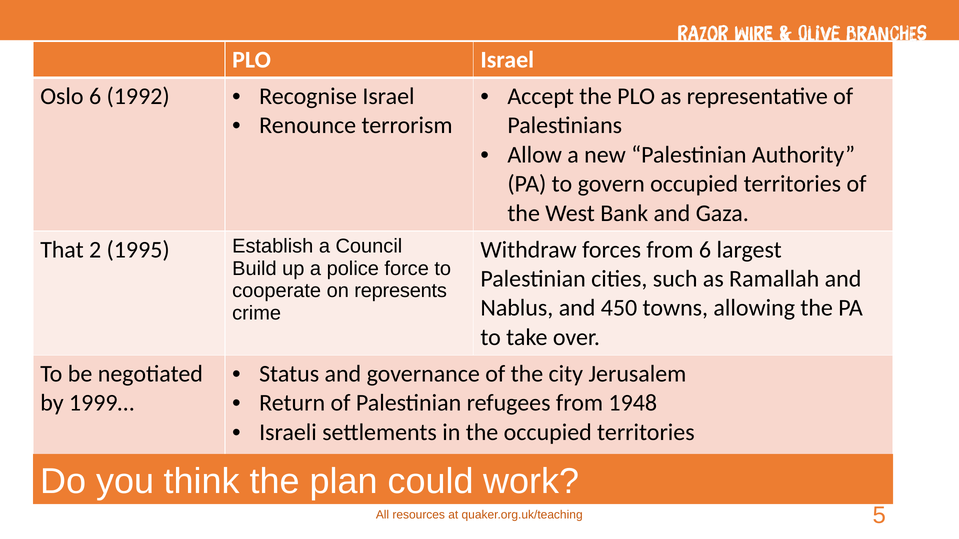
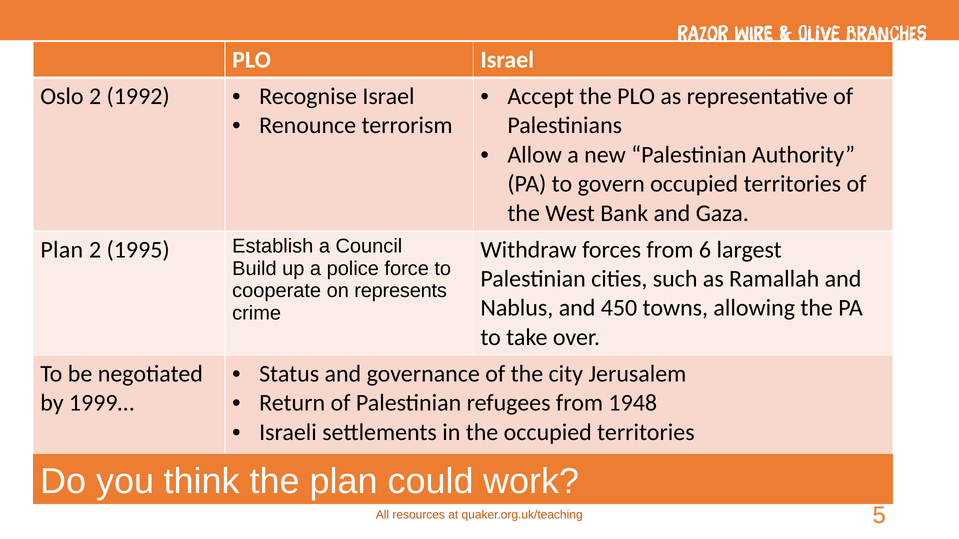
Oslo 6: 6 -> 2
That at (62, 250): That -> Plan
